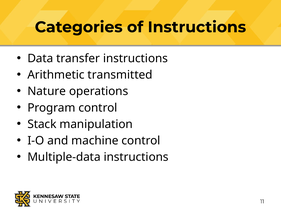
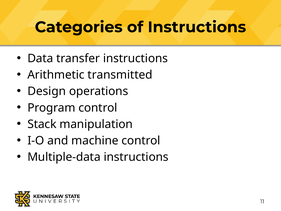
Nature: Nature -> Design
